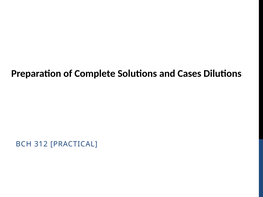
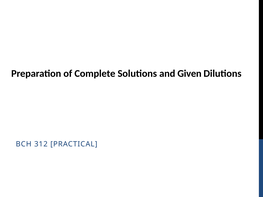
Cases: Cases -> Given
